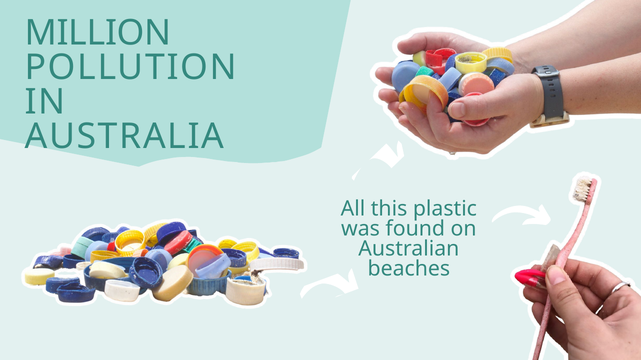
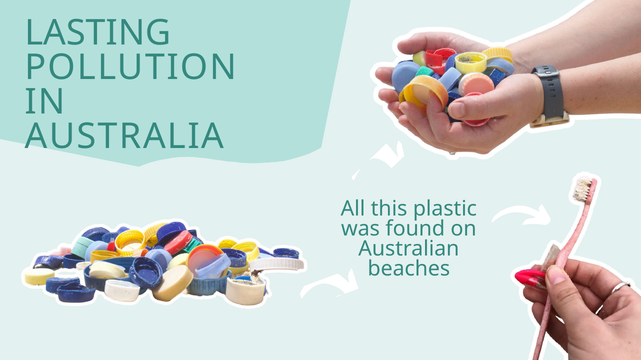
MILLION: MILLION -> LASTING
